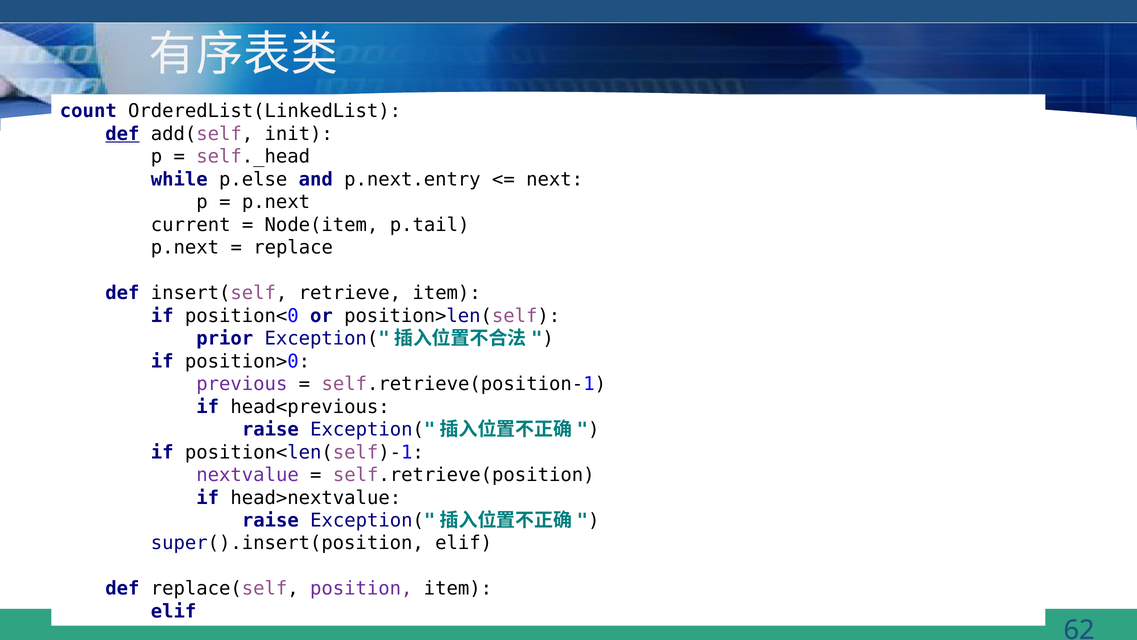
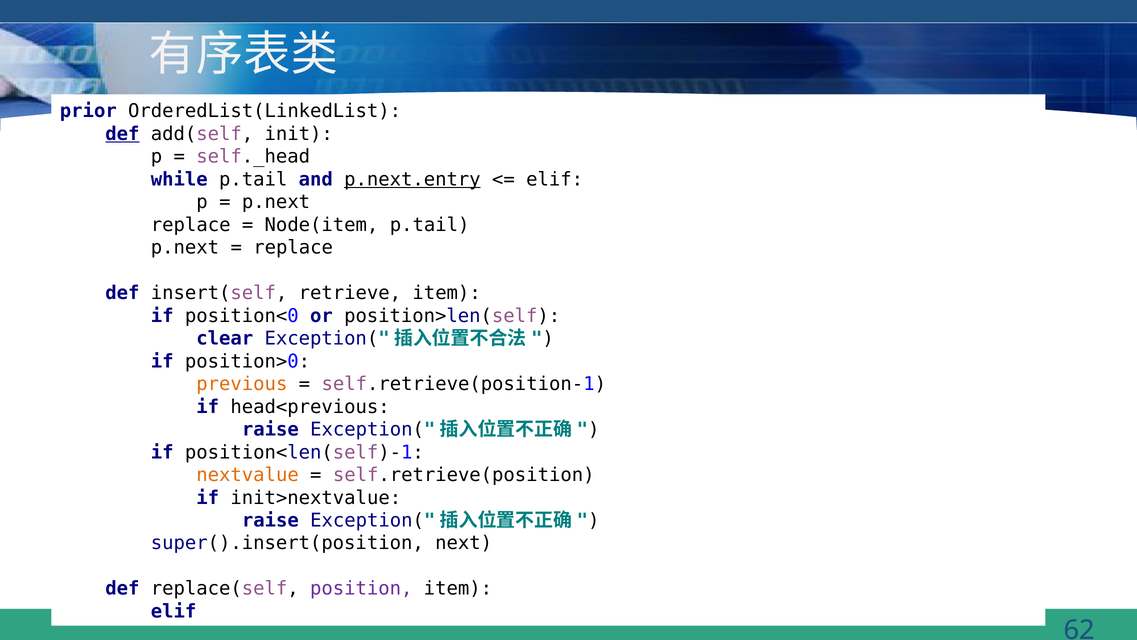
count: count -> prior
while p.else: p.else -> p.tail
p.next.entry underline: none -> present
next at (555, 179): next -> elif
current at (191, 225): current -> replace
prior: prior -> clear
previous colour: purple -> orange
nextvalue colour: purple -> orange
head>nextvalue: head>nextvalue -> init>nextvalue
super().insert(position elif: elif -> next
